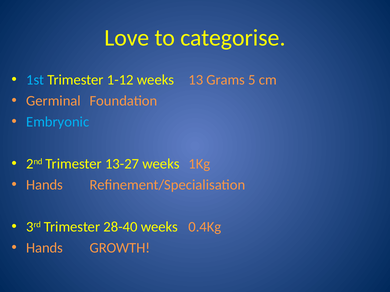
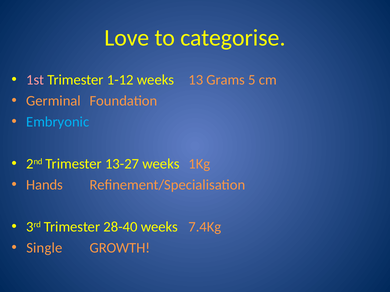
1st colour: light blue -> pink
0.4Kg: 0.4Kg -> 7.4Kg
Hands at (45, 248): Hands -> Single
